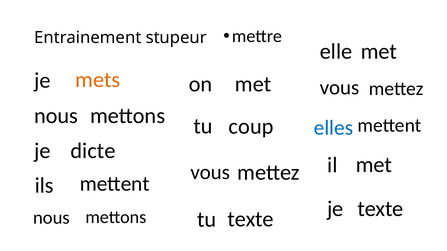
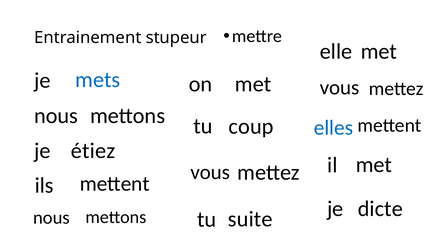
mets colour: orange -> blue
dicte: dicte -> étiez
je texte: texte -> dicte
texte at (251, 220): texte -> suite
